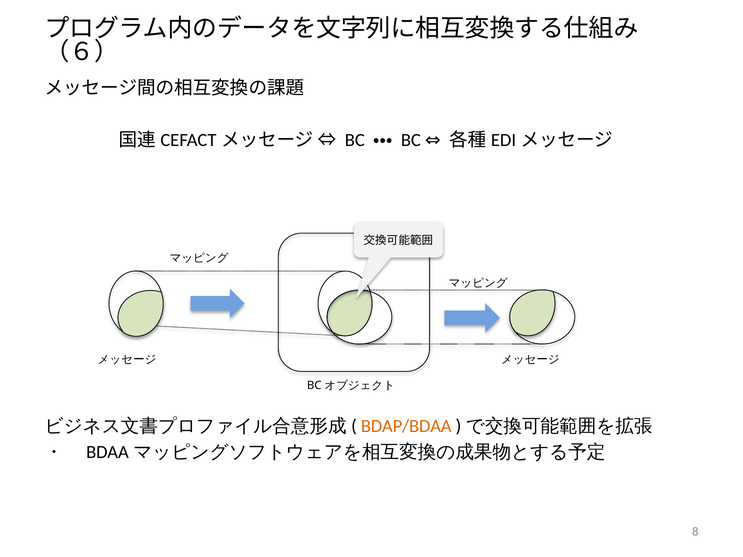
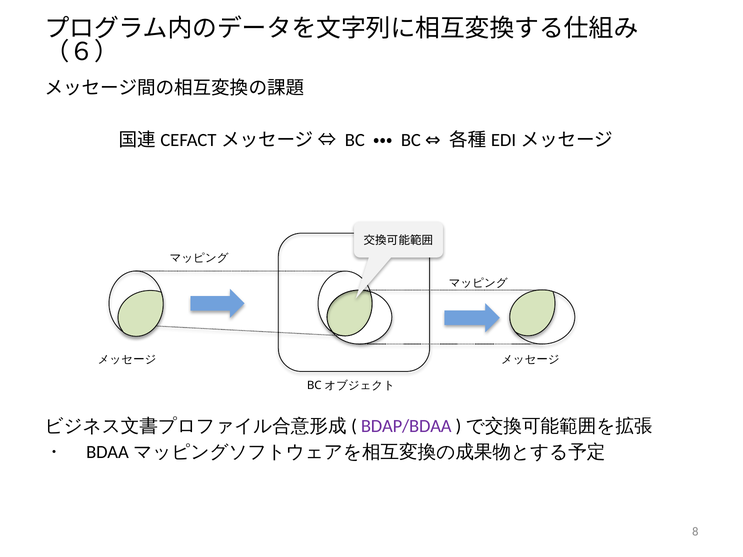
BDAP/BDAA colour: orange -> purple
